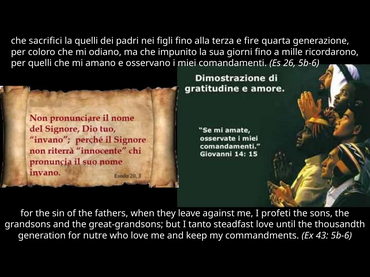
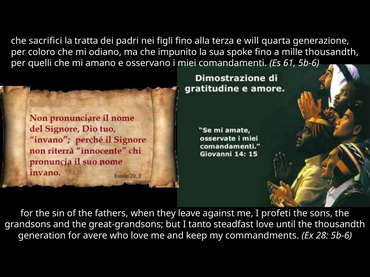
la quelli: quelli -> tratta
fire: fire -> will
giorni: giorni -> spoke
mille ricordarono: ricordarono -> thousandth
26: 26 -> 61
nutre: nutre -> avere
43: 43 -> 28
